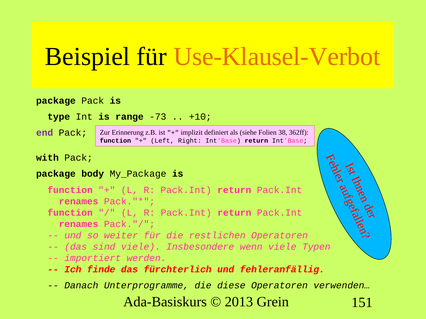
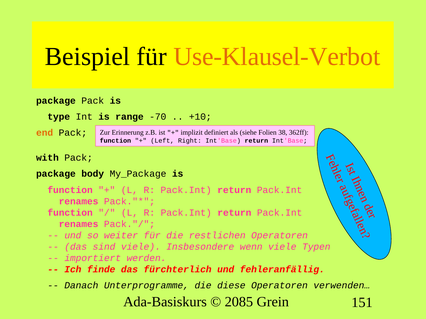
-73: -73 -> -70
end colour: purple -> orange
2013: 2013 -> 2085
